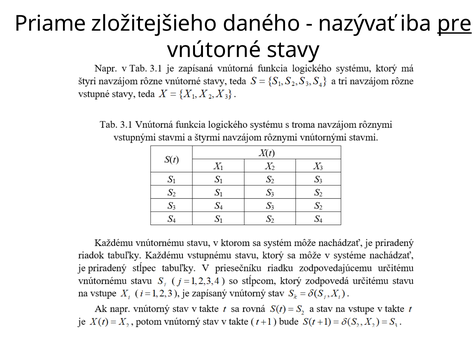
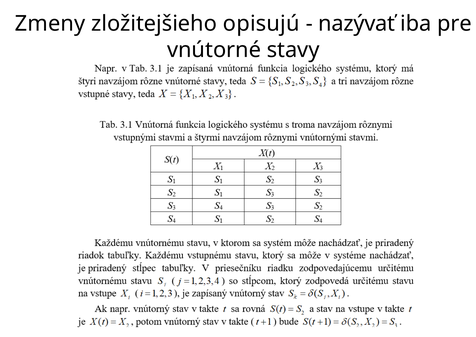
Priame: Priame -> Zmeny
daného: daného -> opisujú
pre underline: present -> none
